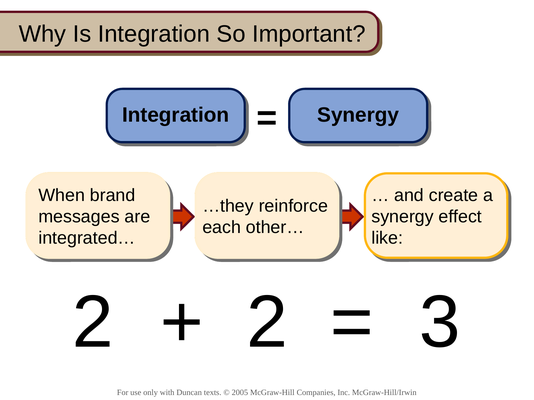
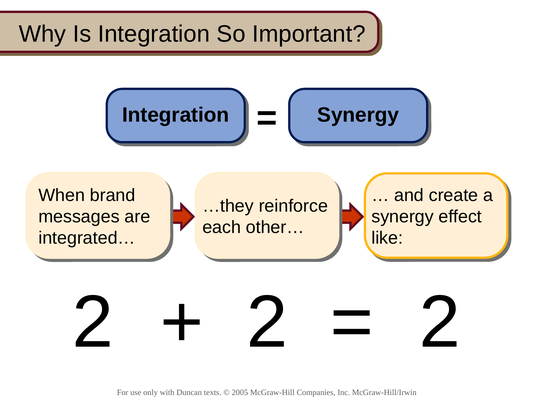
2 2 3: 3 -> 2
